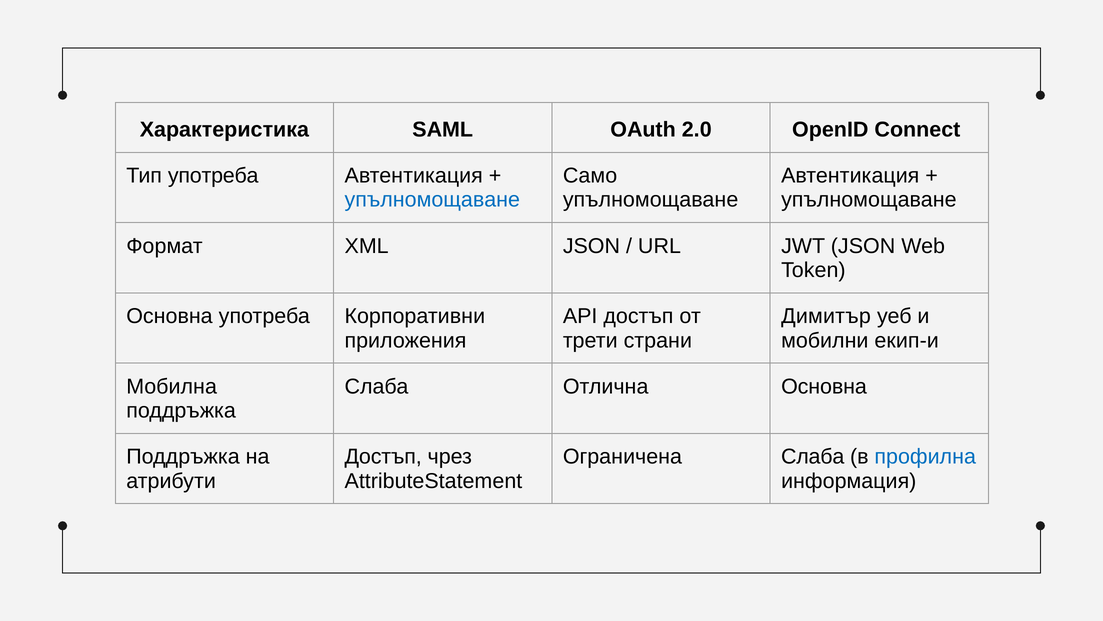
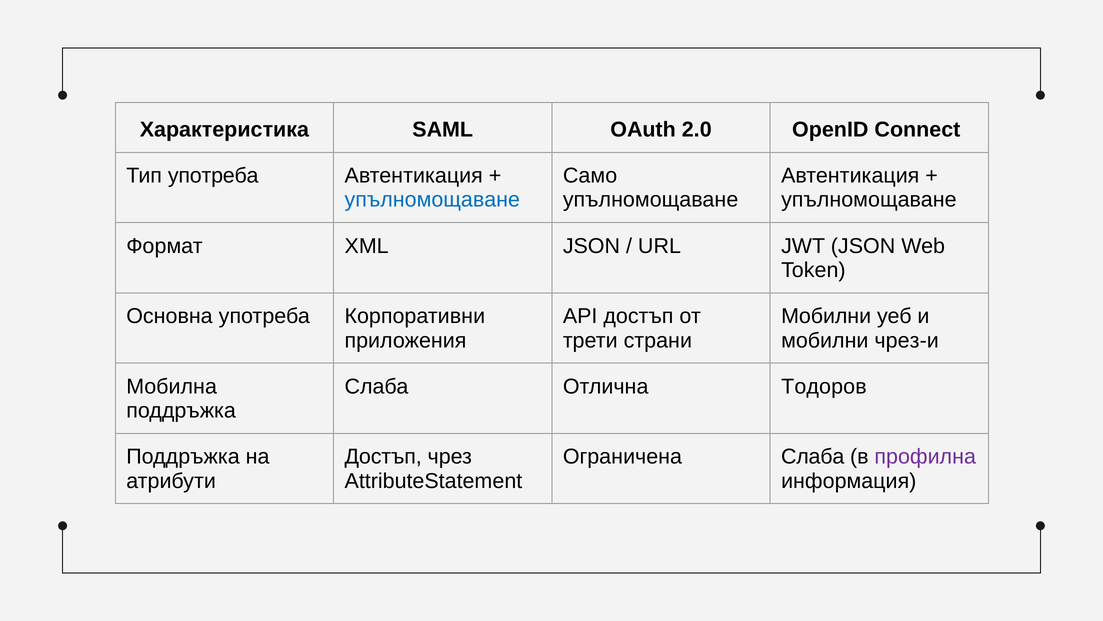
Димитър at (826, 316): Димитър -> Мобилни
екип-и: екип-и -> чрез-и
Отлична Основна: Основна -> Тодоров
профилна colour: blue -> purple
